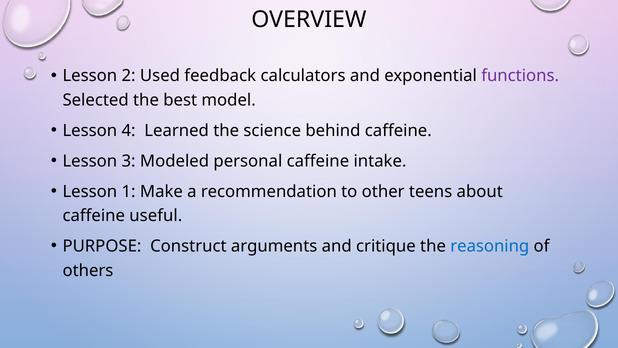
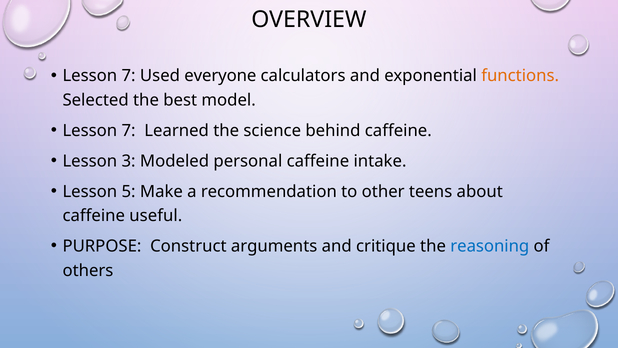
2 at (129, 76): 2 -> 7
feedback: feedback -> everyone
functions colour: purple -> orange
4 at (129, 130): 4 -> 7
1: 1 -> 5
